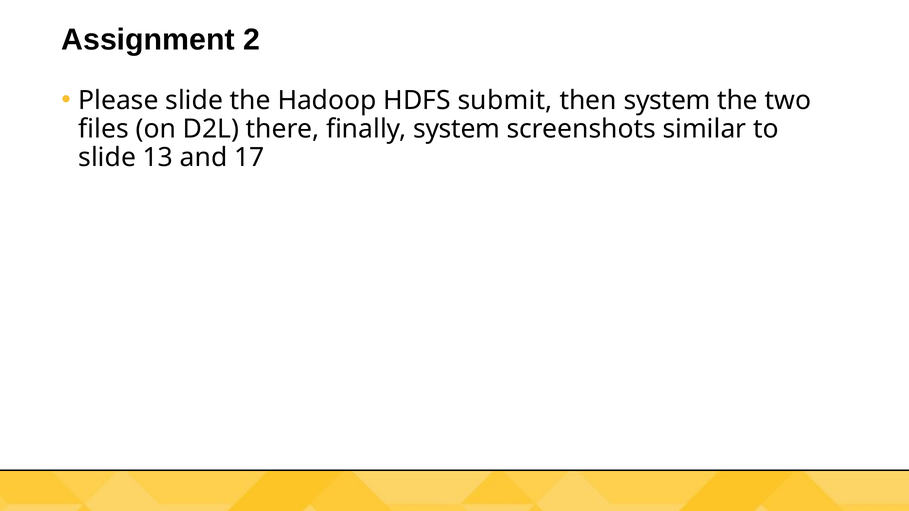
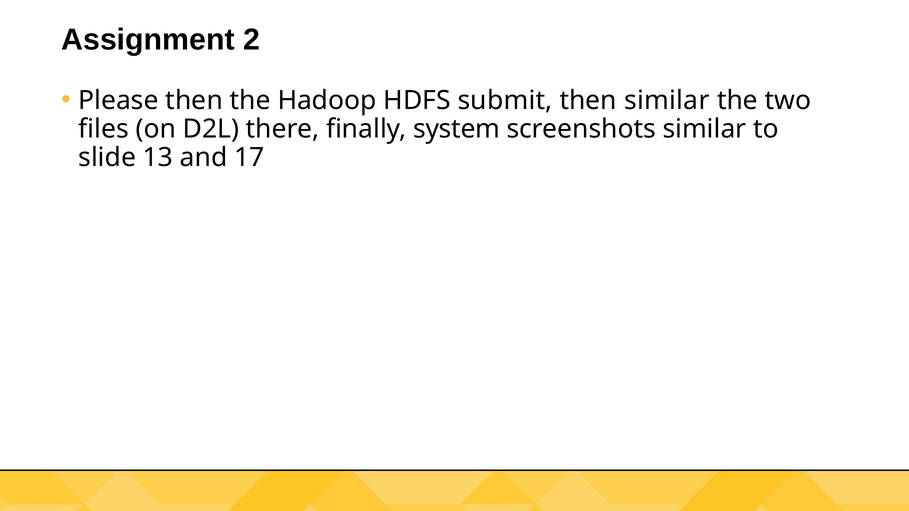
Please slide: slide -> then
then system: system -> similar
